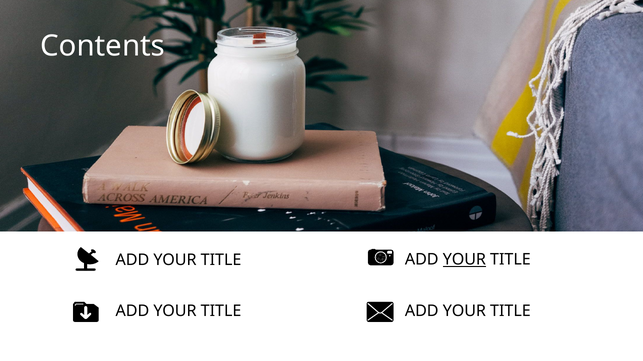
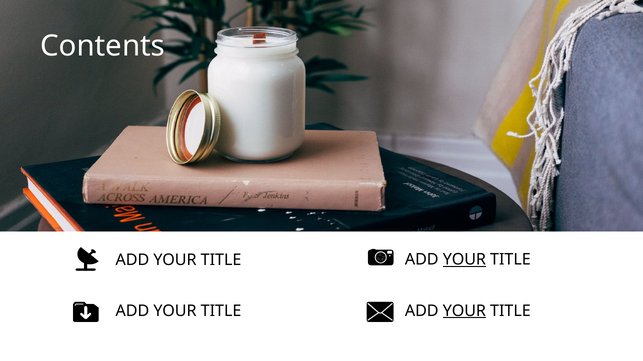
YOUR at (464, 311) underline: none -> present
